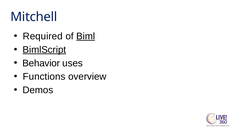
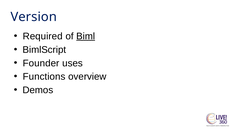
Mitchell: Mitchell -> Version
BimlScript underline: present -> none
Behavior: Behavior -> Founder
